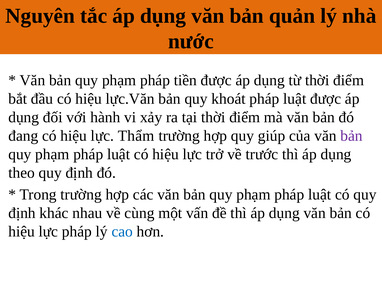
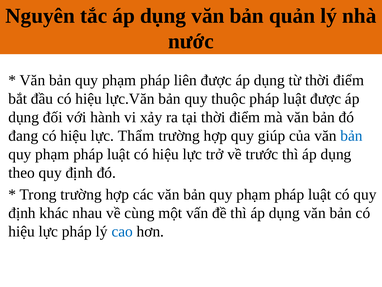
tiền: tiền -> liên
khoát: khoát -> thuộc
bản at (352, 136) colour: purple -> blue
